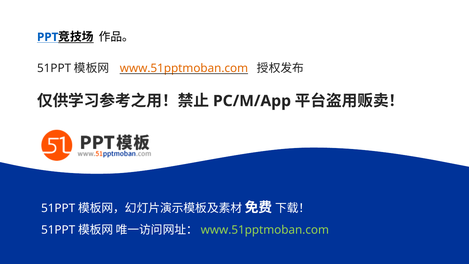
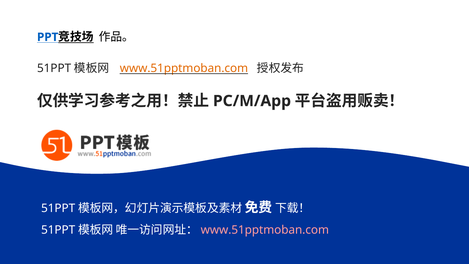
www.51pptmoban.com at (265, 230) colour: light green -> pink
